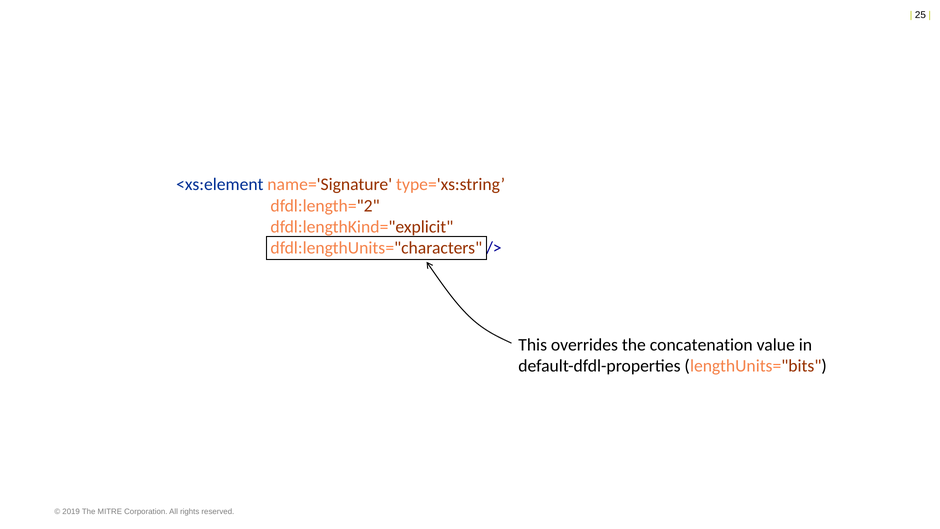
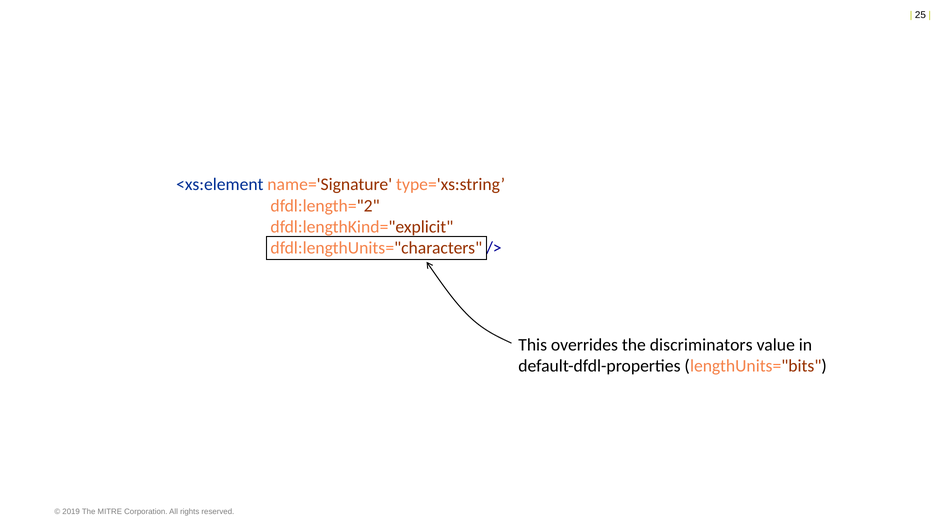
concatenation: concatenation -> discriminators
